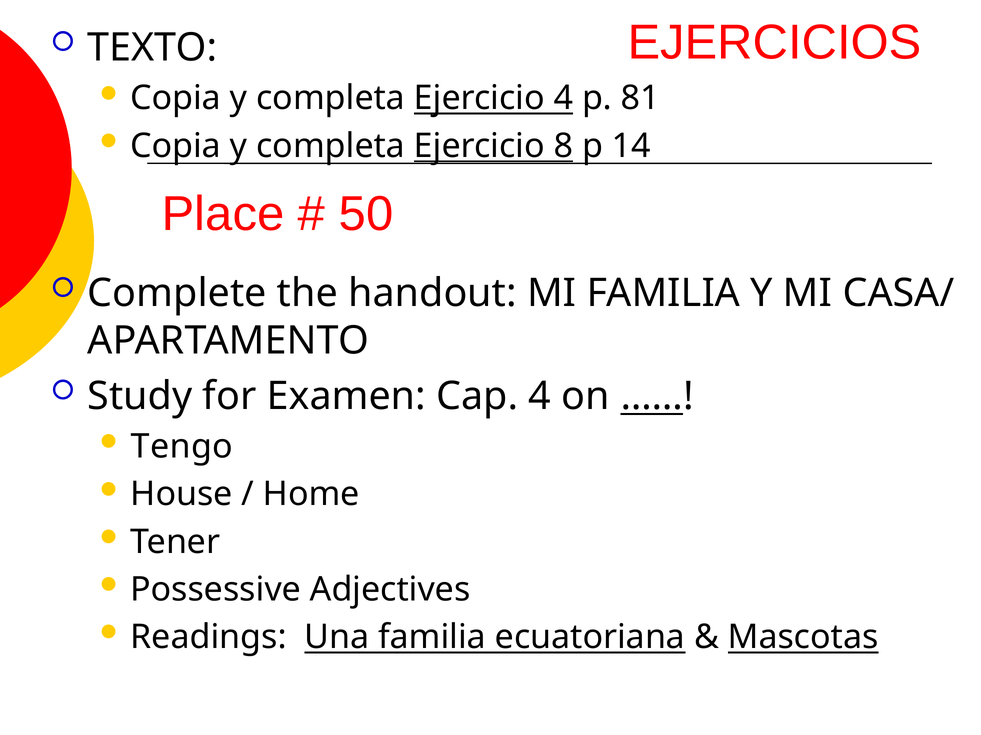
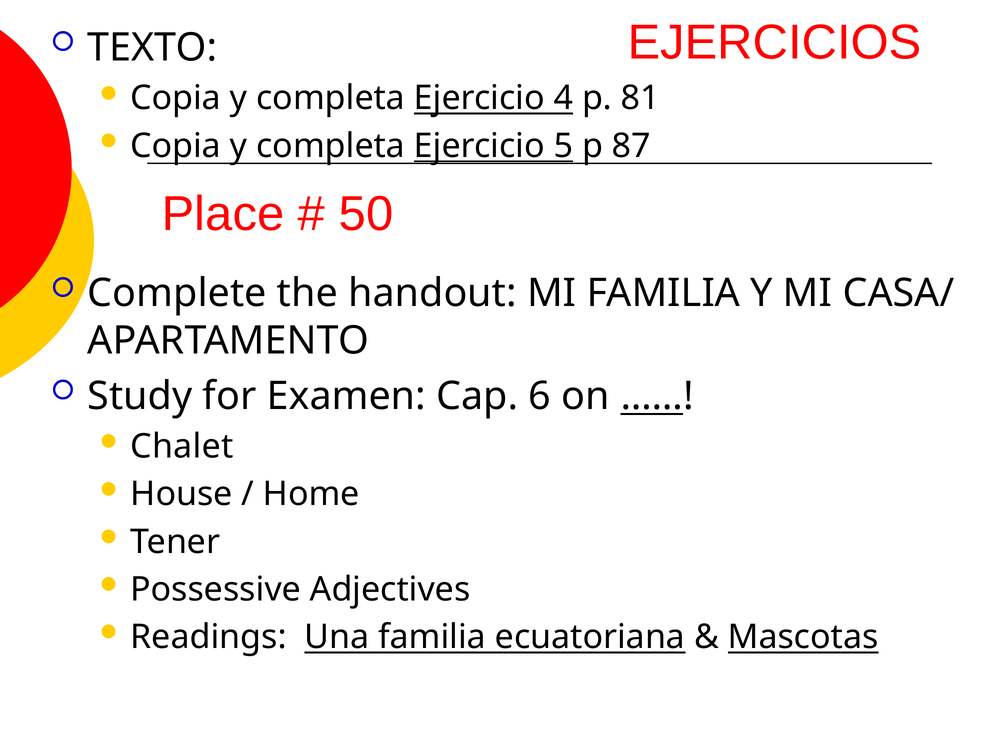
8: 8 -> 5
14: 14 -> 87
Cap 4: 4 -> 6
Tengo: Tengo -> Chalet
